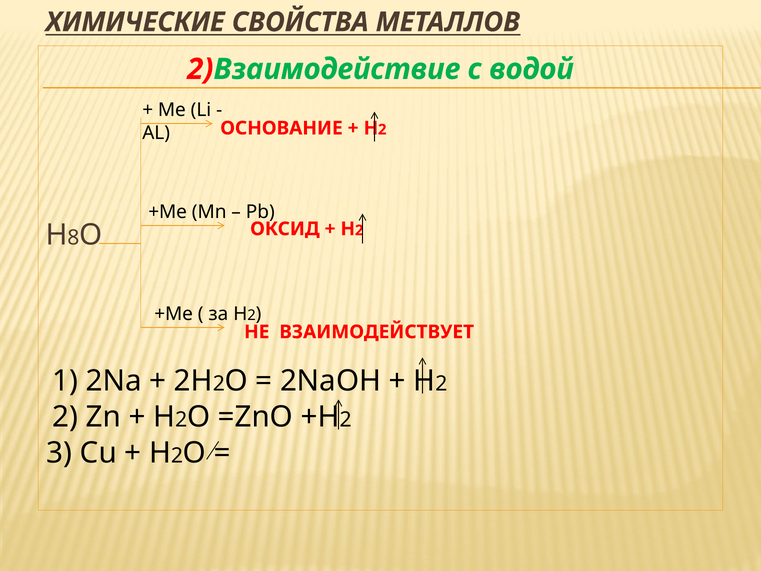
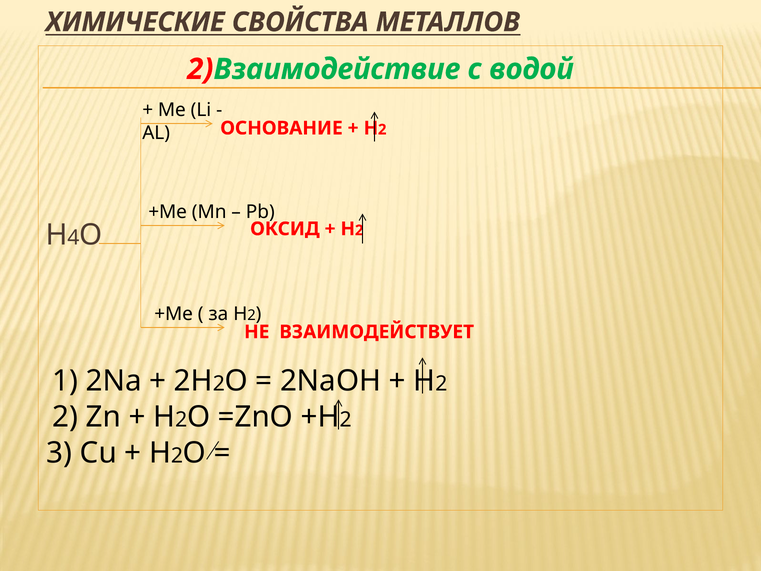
8: 8 -> 4
